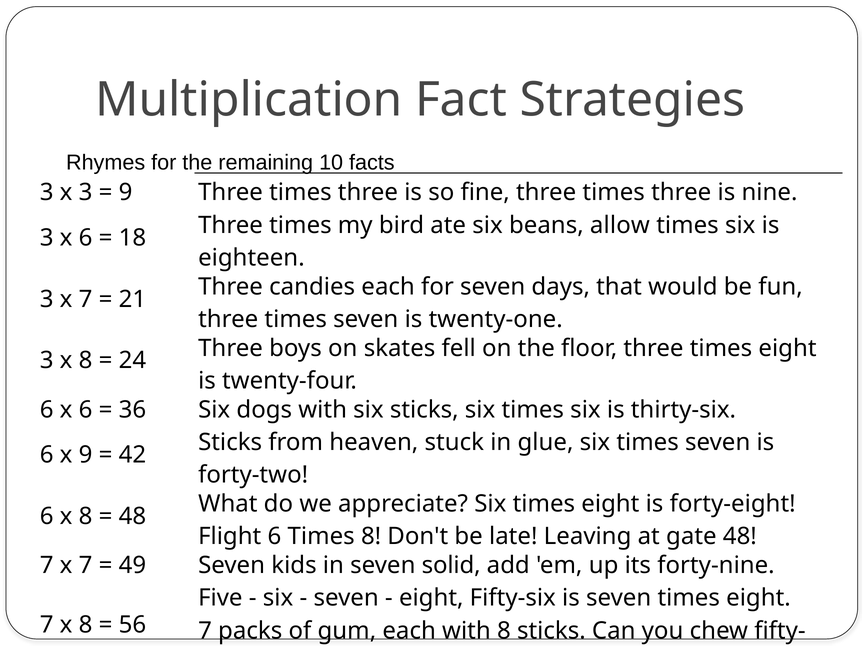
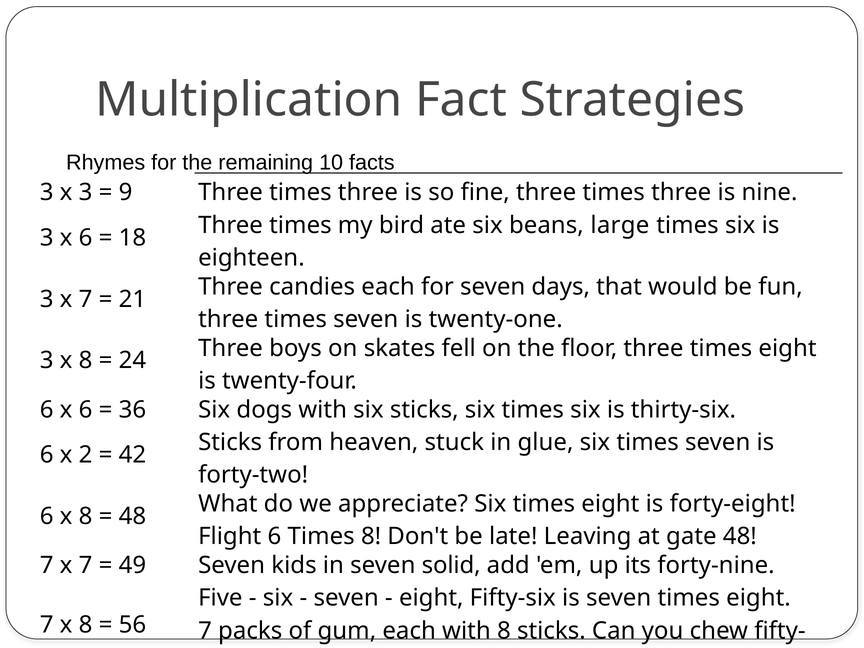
allow: allow -> large
x 9: 9 -> 2
